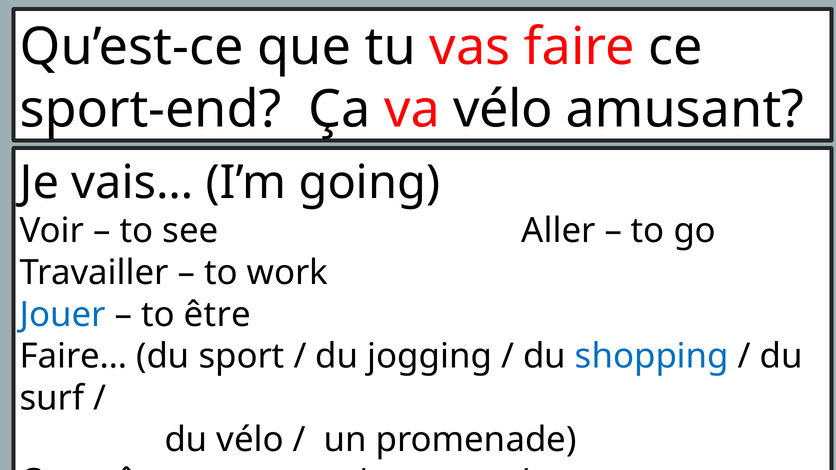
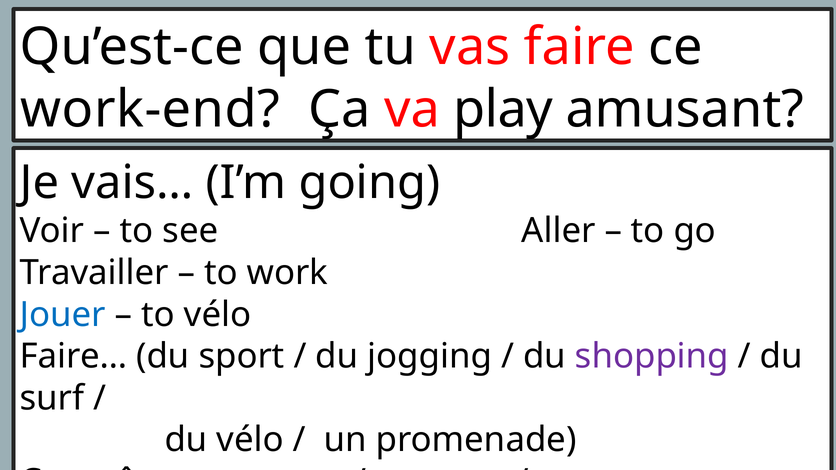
sport-end: sport-end -> work-end
va vélo: vélo -> play
to être: être -> vélo
shopping colour: blue -> purple
